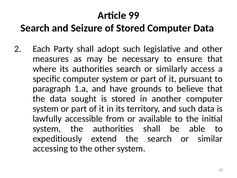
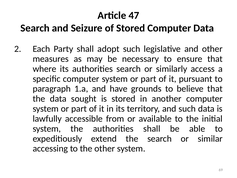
99: 99 -> 47
